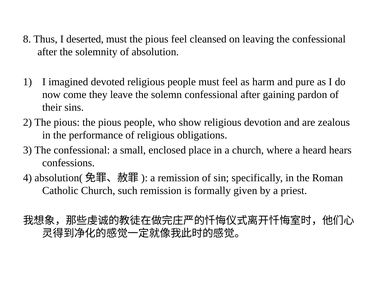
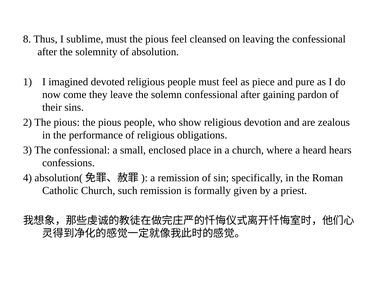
deserted: deserted -> sublime
harm: harm -> piece
